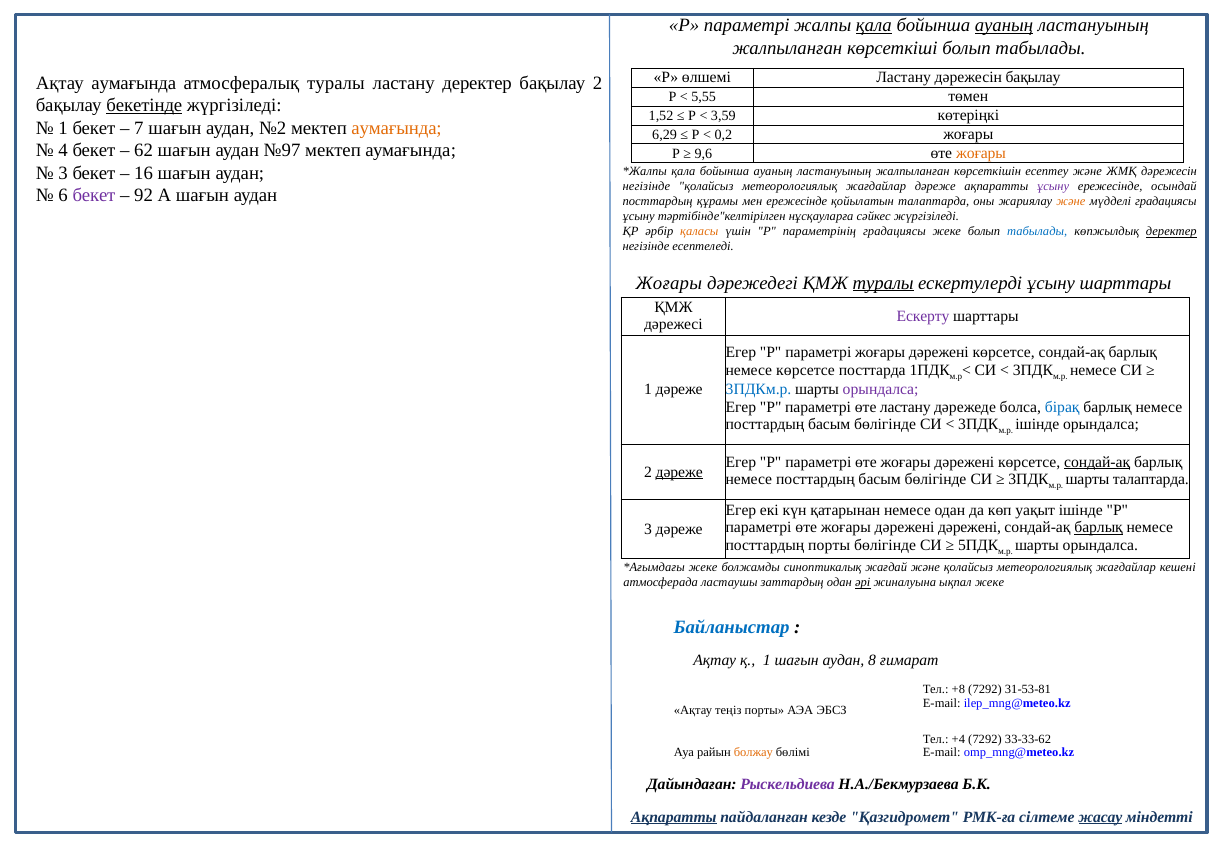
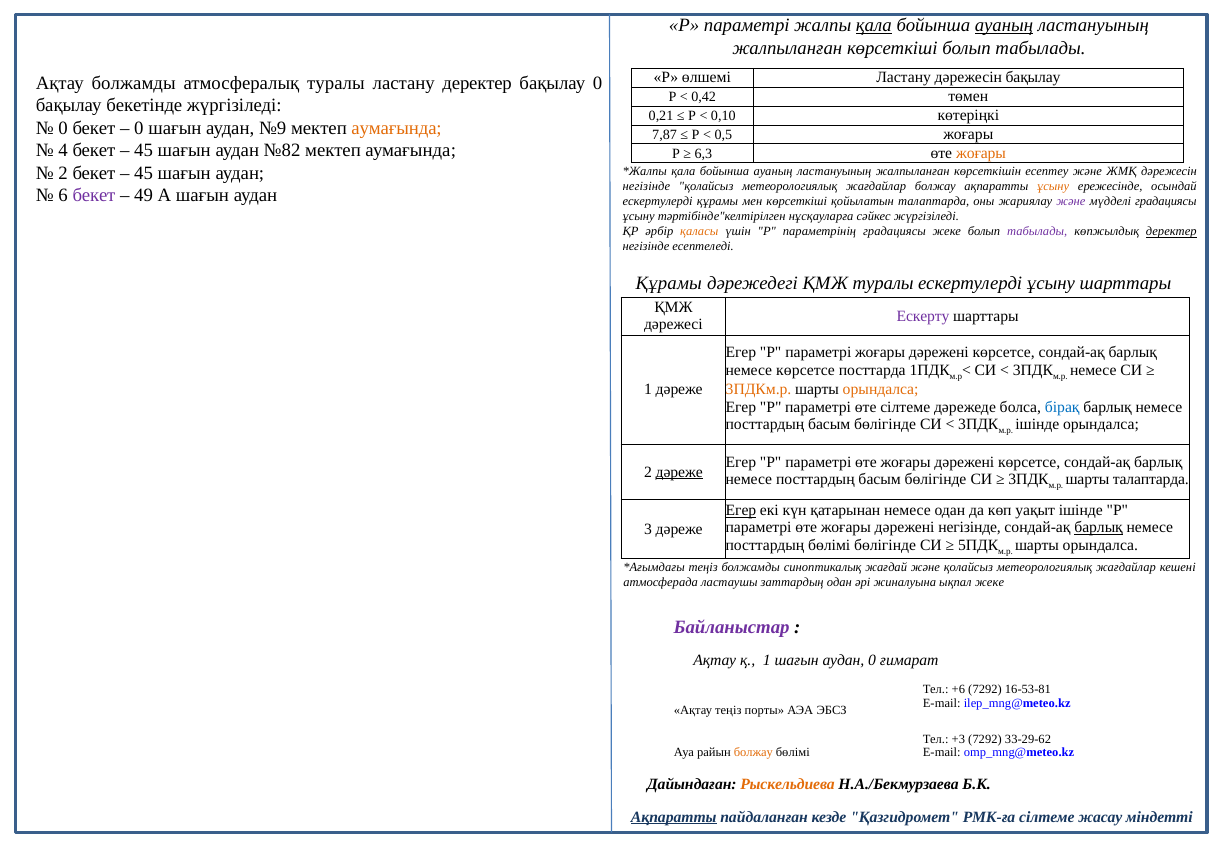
Ақтау аумағында: аумағында -> болжамды
бақылау 2: 2 -> 0
5,55: 5,55 -> 0,42
бекетінде underline: present -> none
1,52: 1,52 -> 0,21
3,59: 3,59 -> 0,10
1 at (63, 128): 1 -> 0
7 at (139, 128): 7 -> 0
№2: №2 -> №9
6,29: 6,29 -> 7,87
0,2: 0,2 -> 0,5
62 at (144, 151): 62 -> 45
№97: №97 -> №82
9,6: 9,6 -> 6,3
3 at (63, 173): 3 -> 2
16 at (144, 173): 16 -> 45
жағдайлар дәреже: дәреже -> болжау
ұсыну at (1053, 186) colour: purple -> orange
92: 92 -> 49
посттардың at (658, 202): посттардың -> ескертулерді
мен ережесінде: ережесінде -> көрсеткіші
және at (1071, 202) colour: orange -> purple
табылады at (1037, 232) colour: blue -> purple
Жоғары at (669, 283): Жоғары -> Құрамы
туралы at (883, 283) underline: present -> none
3ПДКм.р colour: blue -> orange
орындалса at (881, 390) colour: purple -> orange
өте ластану: ластану -> сілтеме
сондай-ақ at (1097, 462) underline: present -> none
Егер at (741, 510) underline: none -> present
дәрежені дәрежені: дәрежені -> негізінде
посттардың порты: порты -> бөлімі
жеке at (703, 568): жеке -> теңіз
әрі underline: present -> none
Байланыстар colour: blue -> purple
аудан 8: 8 -> 0
+8: +8 -> +6
31-53-81: 31-53-81 -> 16-53-81
+4: +4 -> +3
33-33-62: 33-33-62 -> 33-29-62
Рыскельдиева colour: purple -> orange
жасау underline: present -> none
